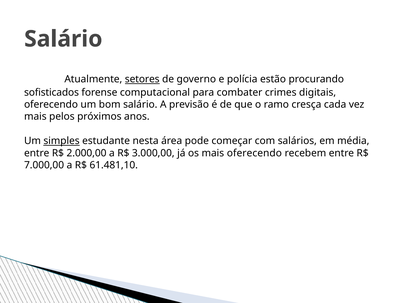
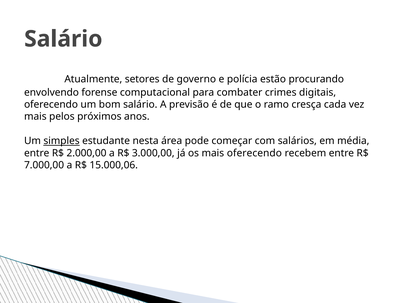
setores underline: present -> none
sofisticados: sofisticados -> envolvendo
61.481,10: 61.481,10 -> 15.000,06
